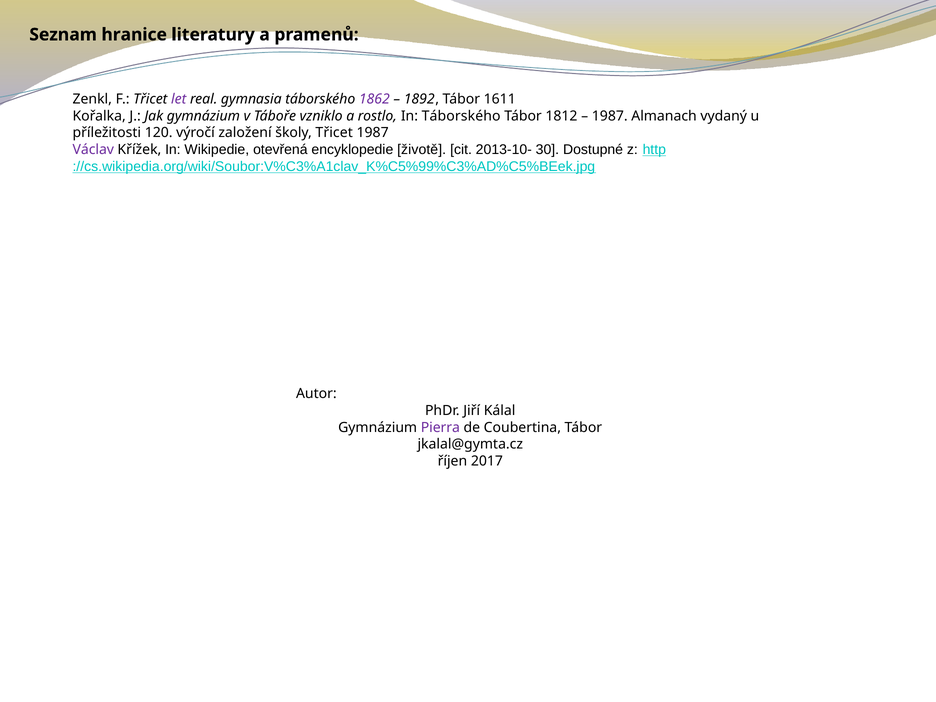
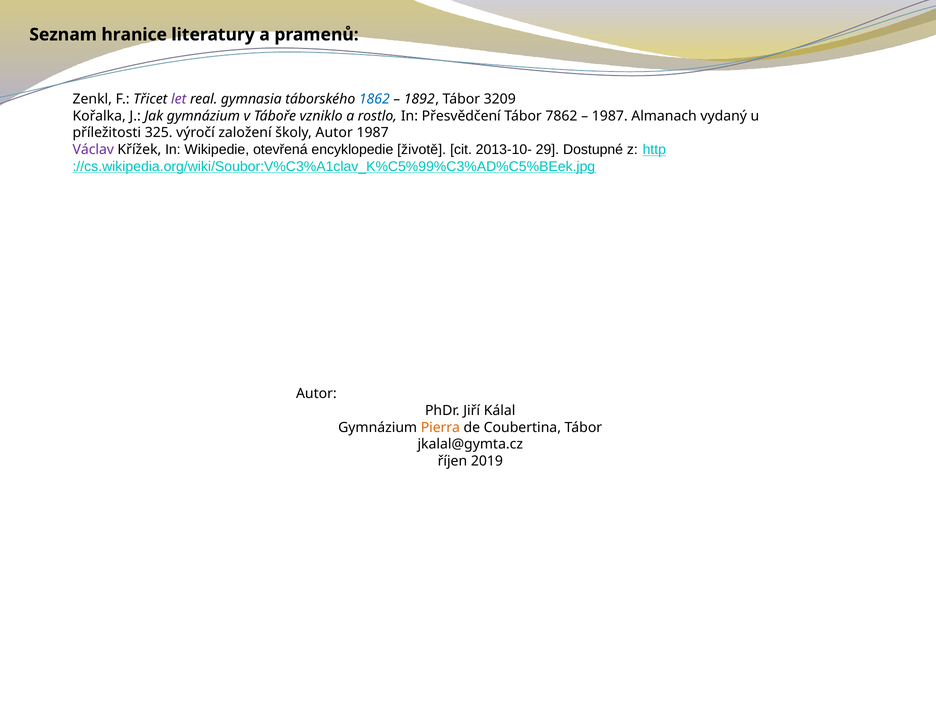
1862 colour: purple -> blue
1611: 1611 -> 3209
In Táborského: Táborského -> Přesvědčení
1812: 1812 -> 7862
120: 120 -> 325
školy Třicet: Třicet -> Autor
30: 30 -> 29
Pierra colour: purple -> orange
2017: 2017 -> 2019
